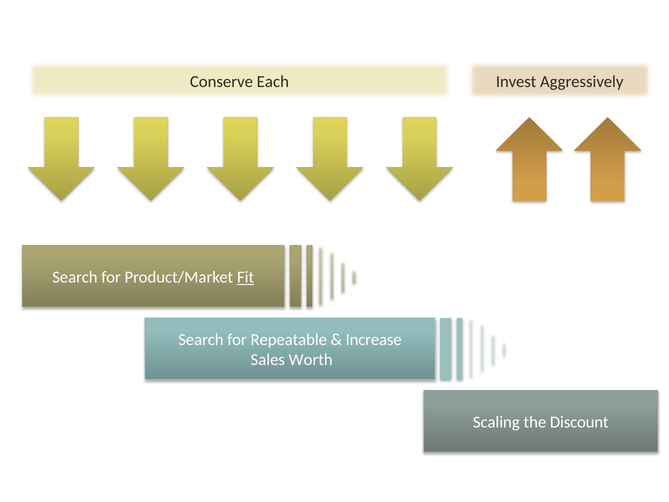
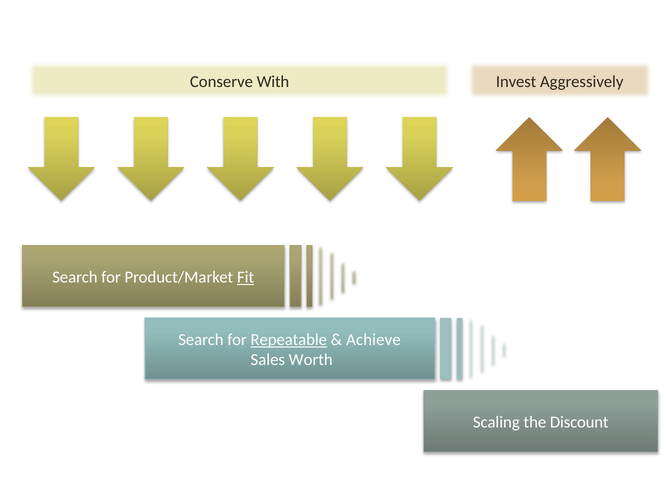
Each: Each -> With
Repeatable underline: none -> present
Increase: Increase -> Achieve
